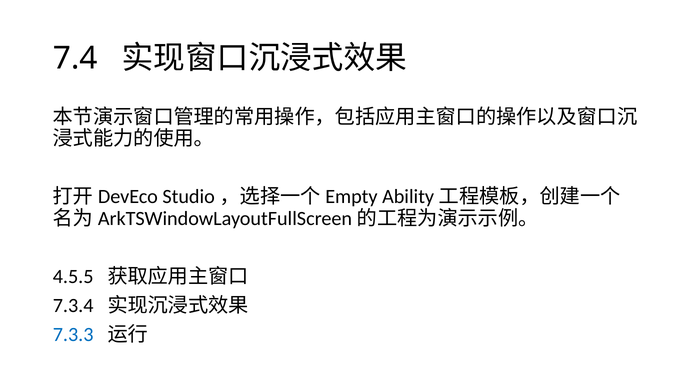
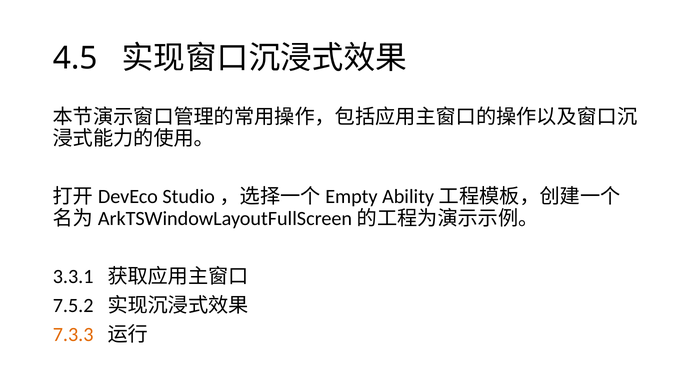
7.4: 7.4 -> 4.5
4.5.5: 4.5.5 -> 3.3.1
7.3.4: 7.3.4 -> 7.5.2
7.3.3 colour: blue -> orange
